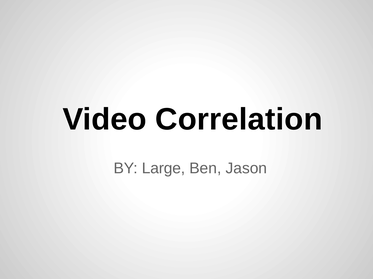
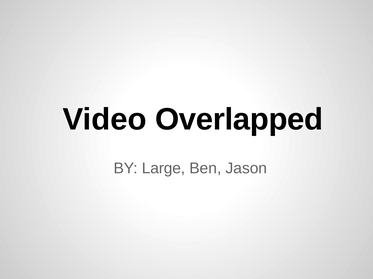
Correlation: Correlation -> Overlapped
